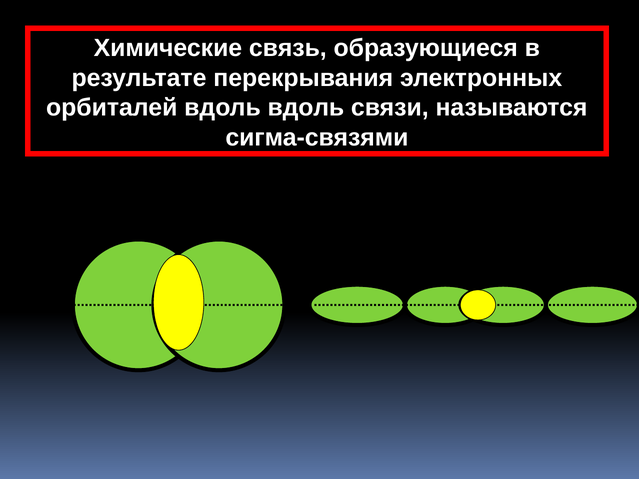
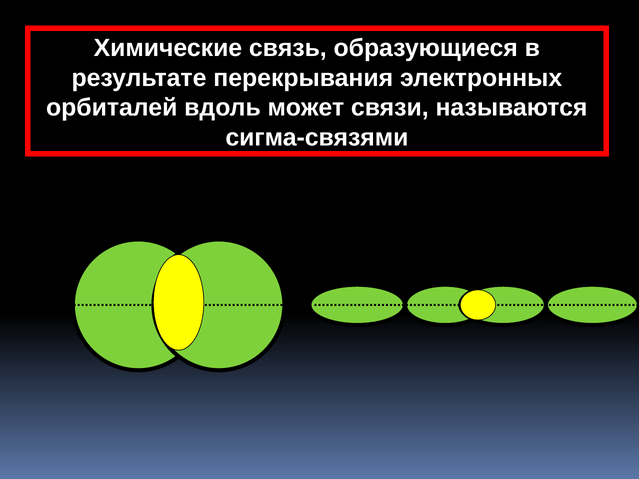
вдоль вдоль: вдоль -> может
